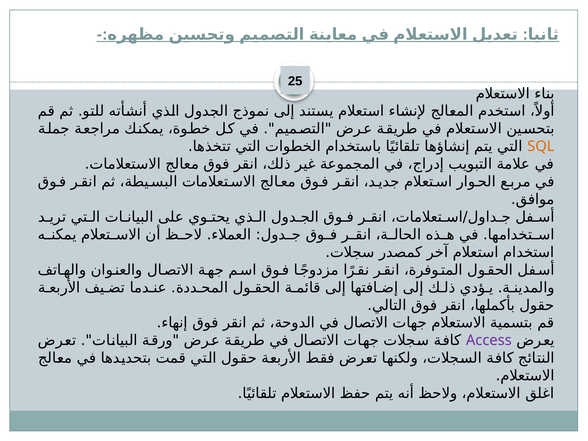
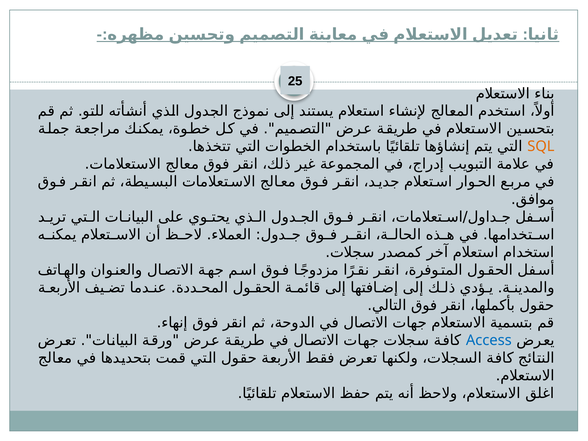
Access colour: purple -> blue
